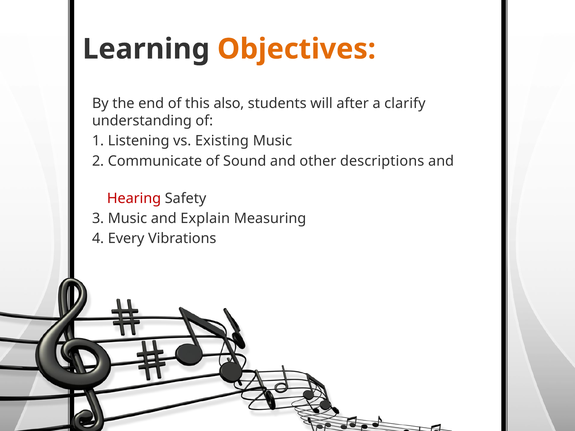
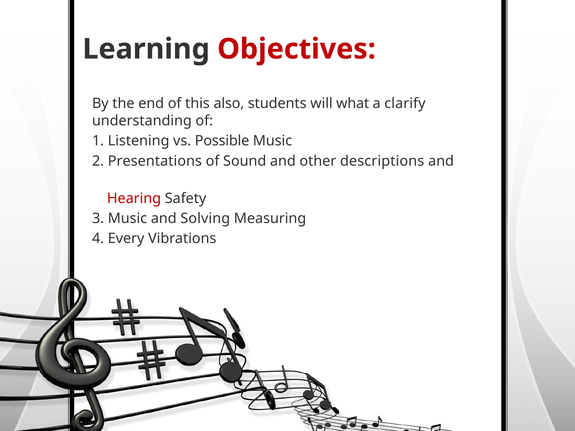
Objectives colour: orange -> red
after: after -> what
Existing: Existing -> Possible
Communicate: Communicate -> Presentations
Explain: Explain -> Solving
